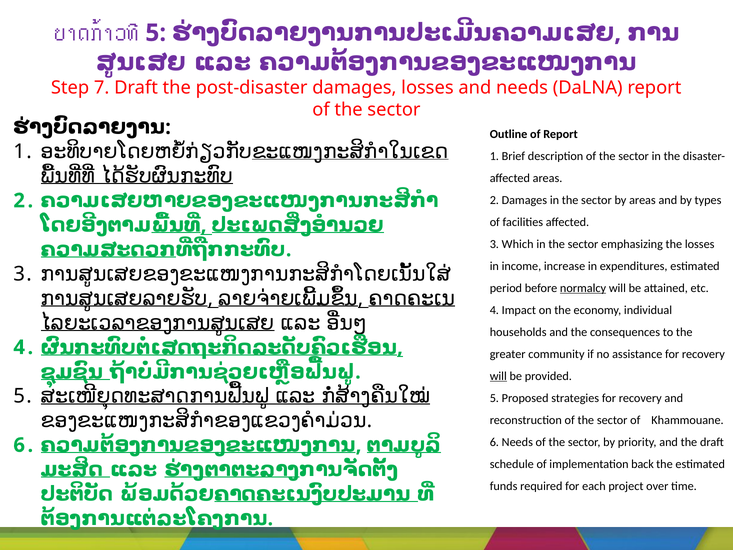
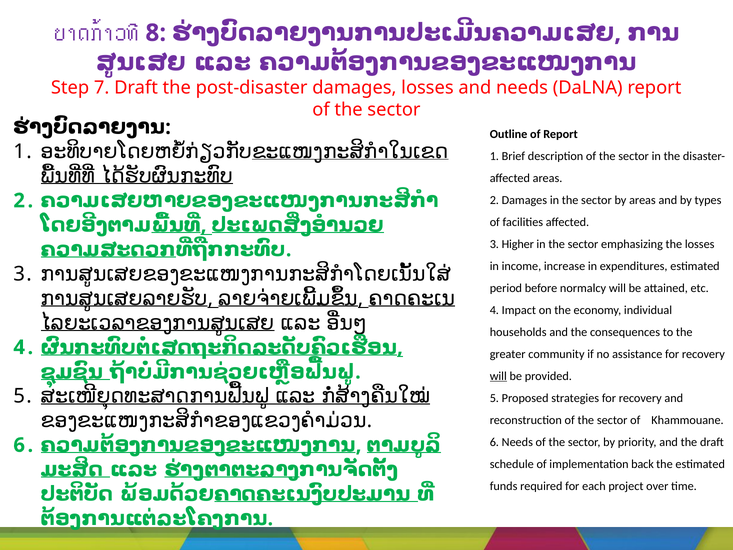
5 at (156, 33): 5 -> 8
Which: Which -> Higher
normalcy underline: present -> none
